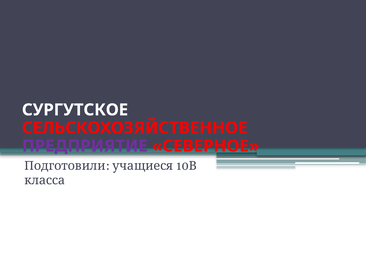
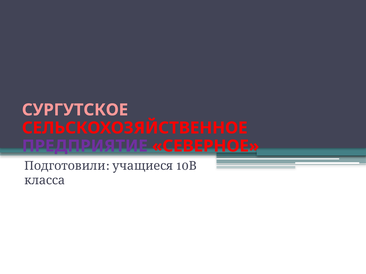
СУРГУТСКОЕ colour: white -> pink
